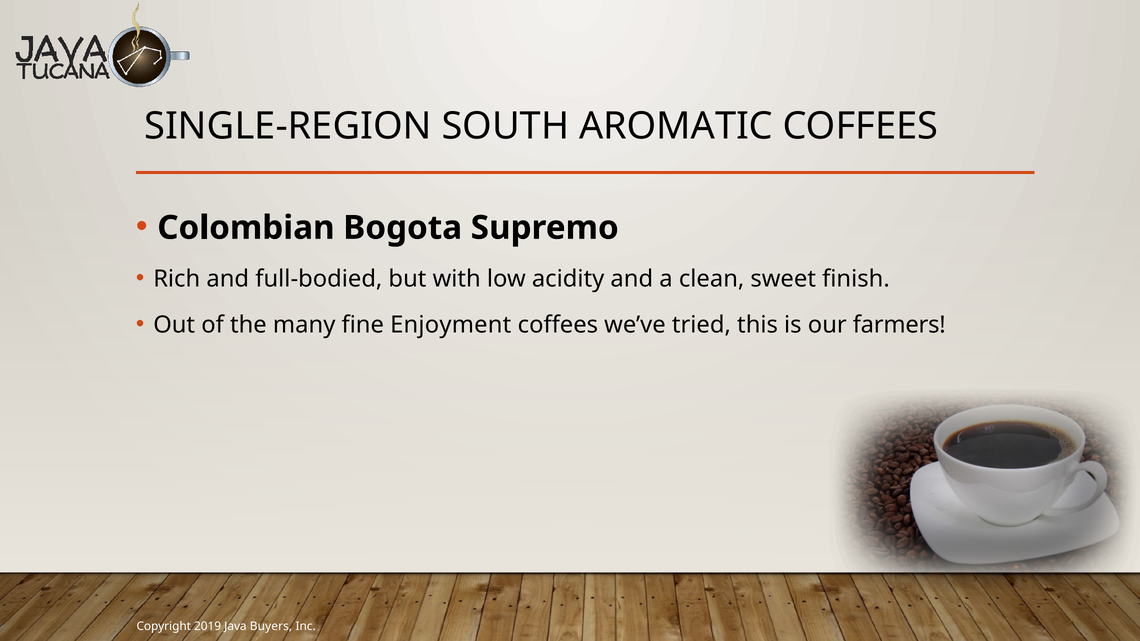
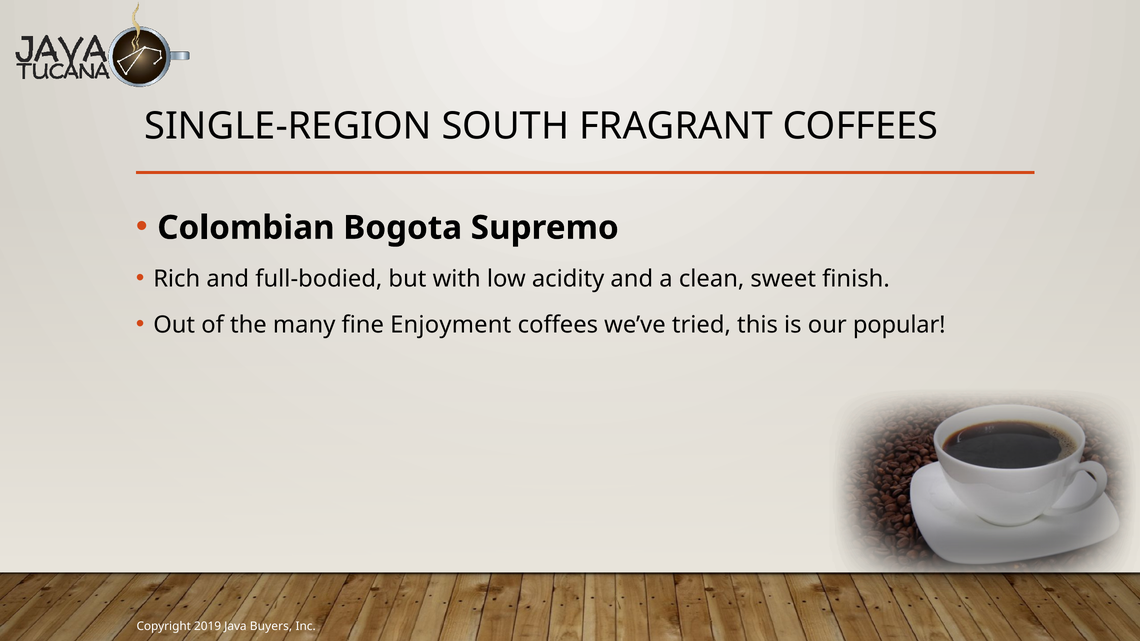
AROMATIC: AROMATIC -> FRAGRANT
farmers: farmers -> popular
